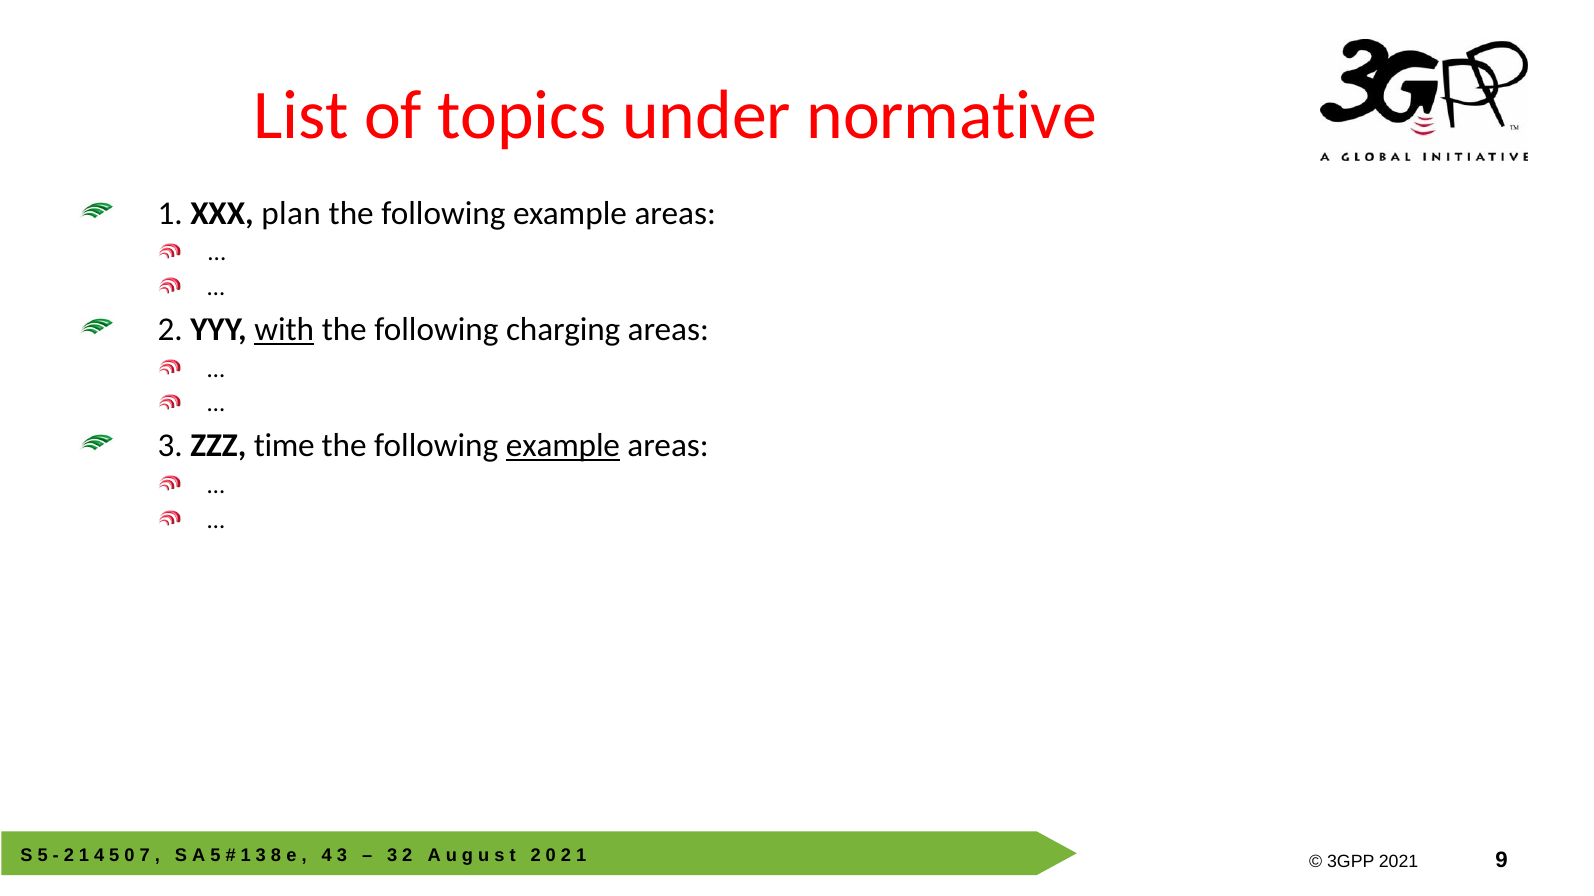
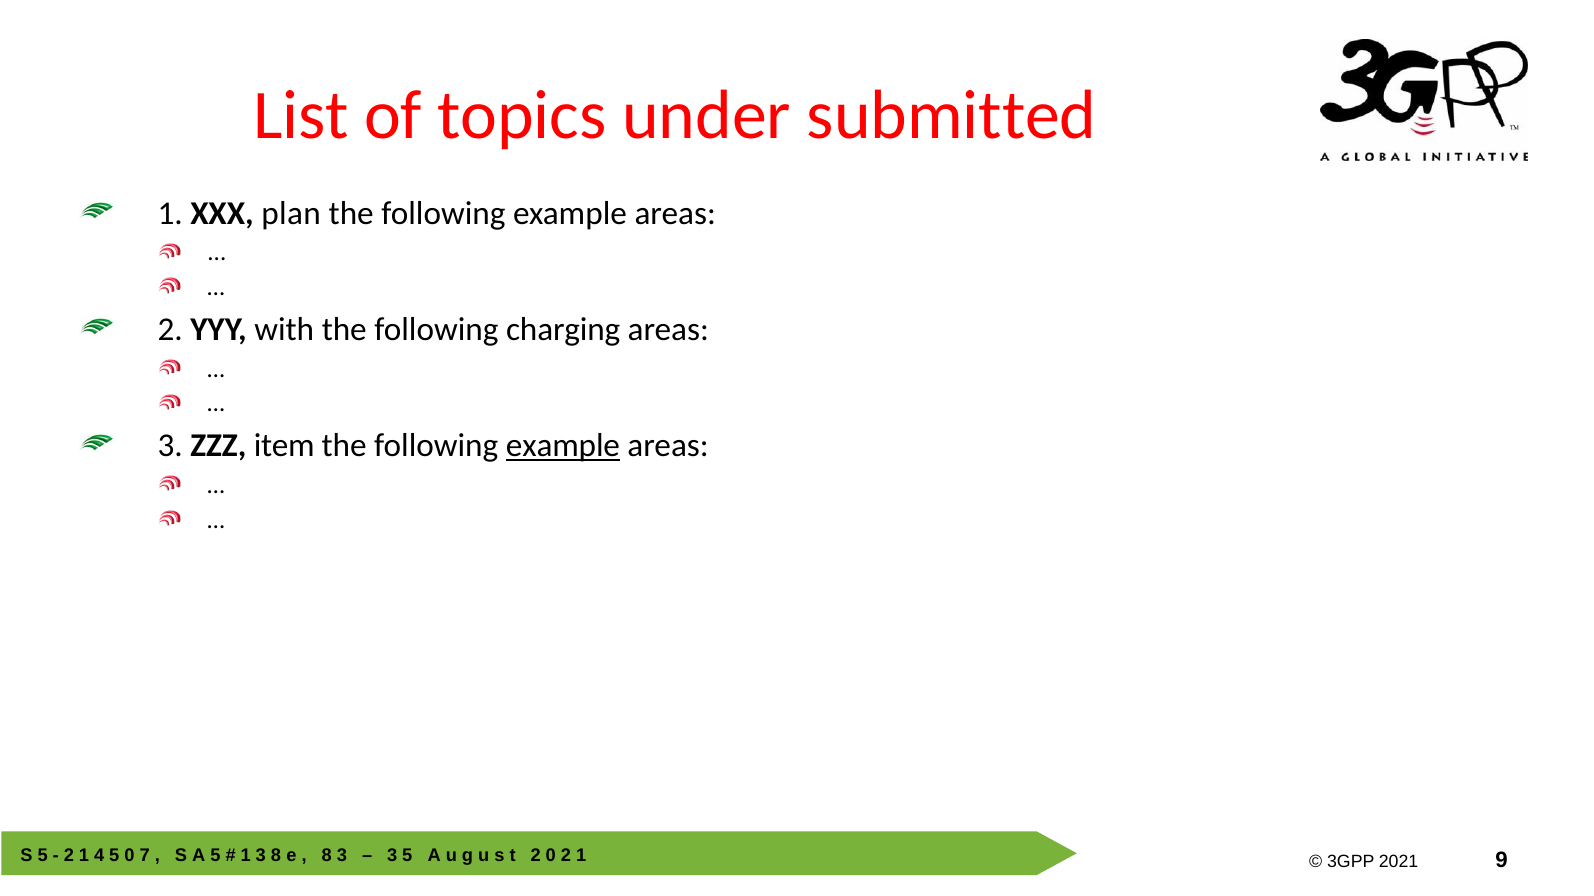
normative: normative -> submitted
with underline: present -> none
time: time -> item
4 at (327, 856): 4 -> 8
3 2: 2 -> 5
